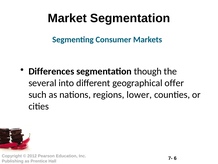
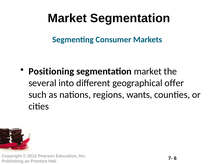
Differences: Differences -> Positioning
segmentation though: though -> market
lower: lower -> wants
